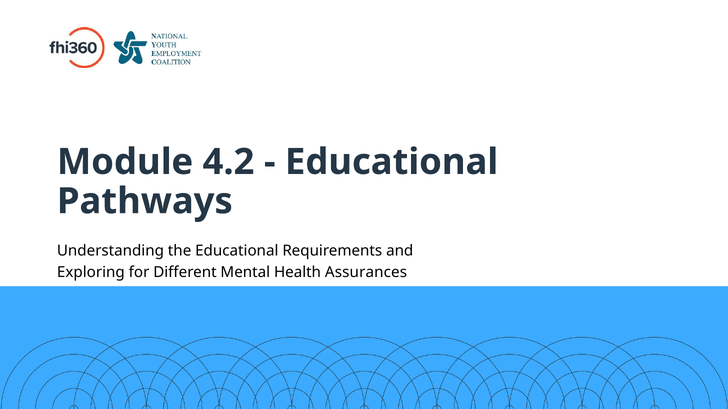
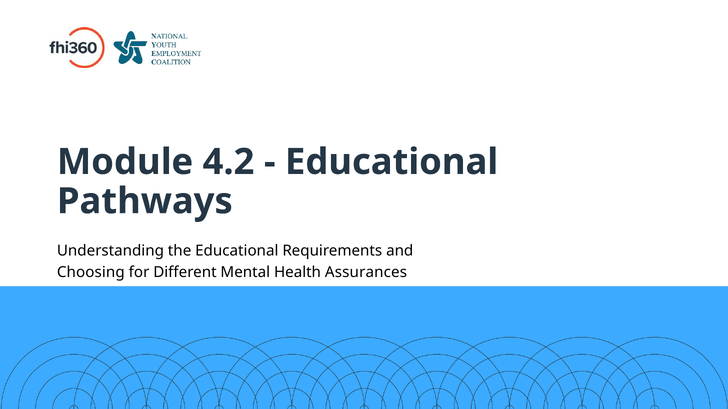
Exploring: Exploring -> Choosing
